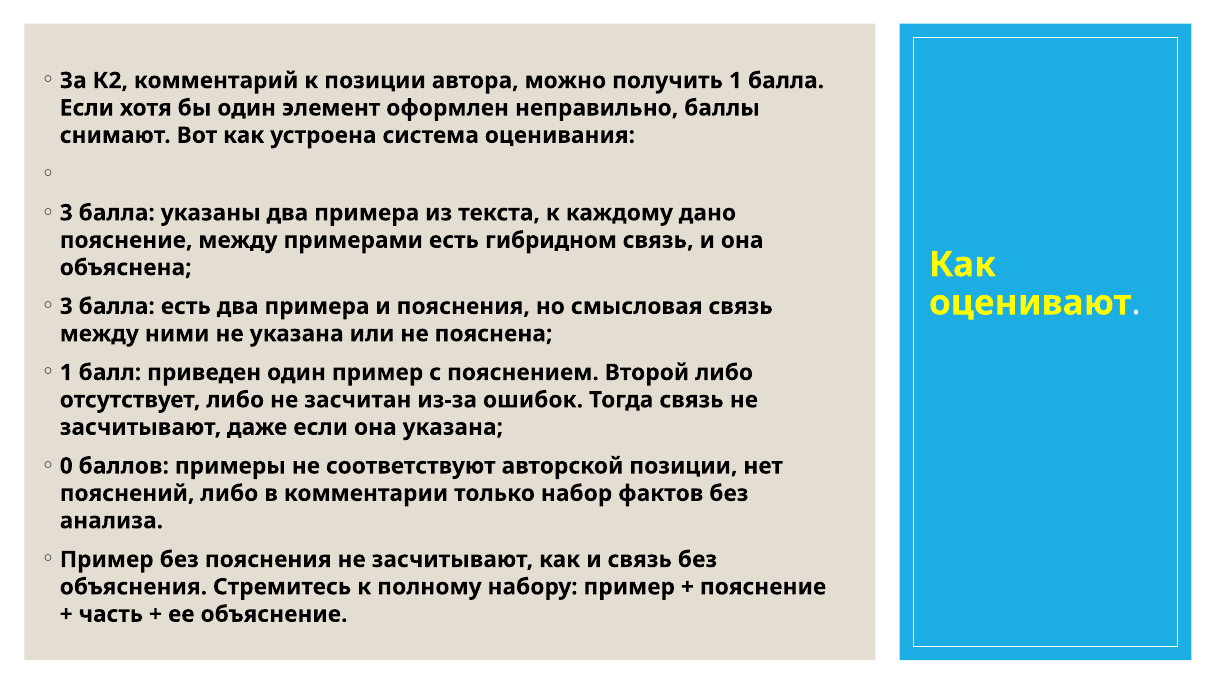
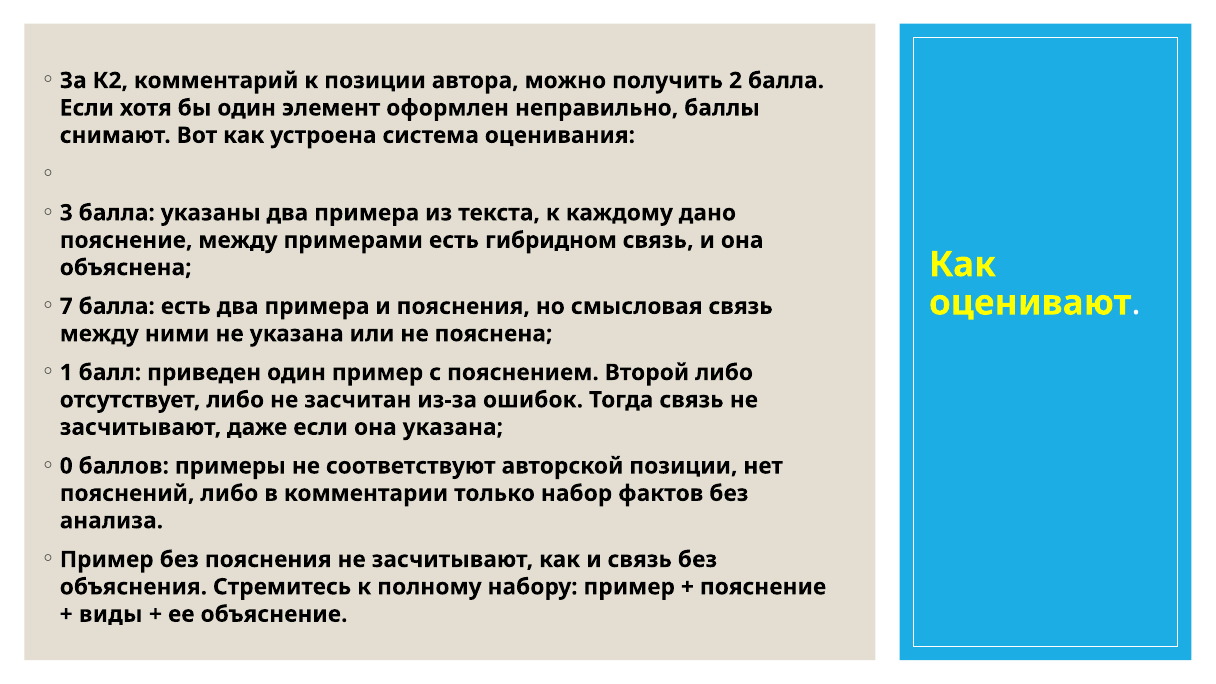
получить 1: 1 -> 2
3 at (66, 306): 3 -> 7
часть: часть -> виды
